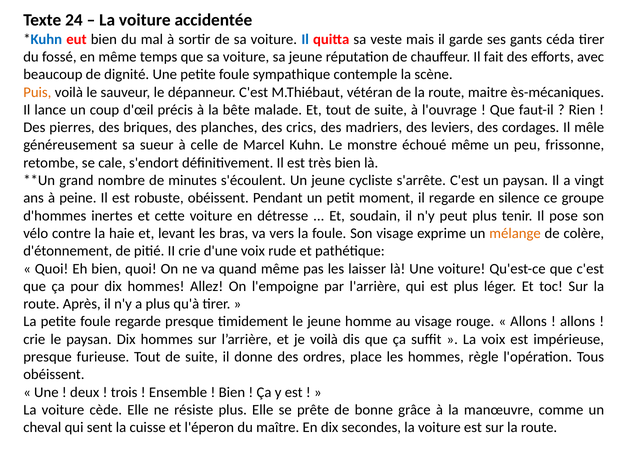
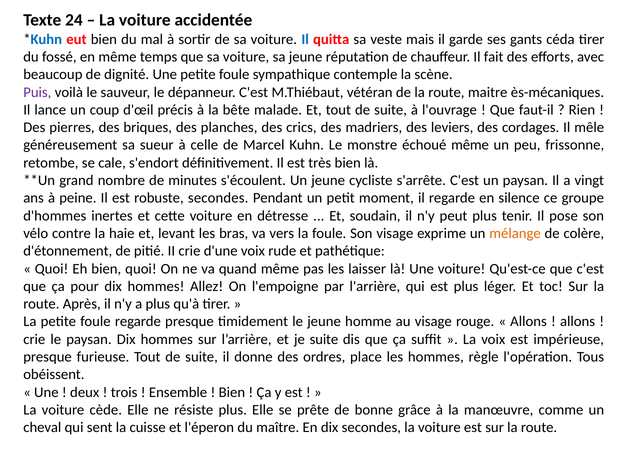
Puis colour: orange -> purple
robuste obéissent: obéissent -> secondes
je voilà: voilà -> suite
